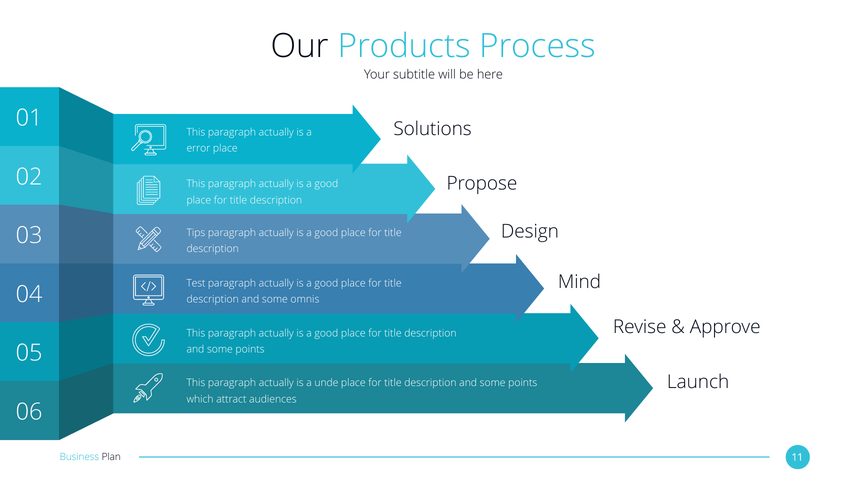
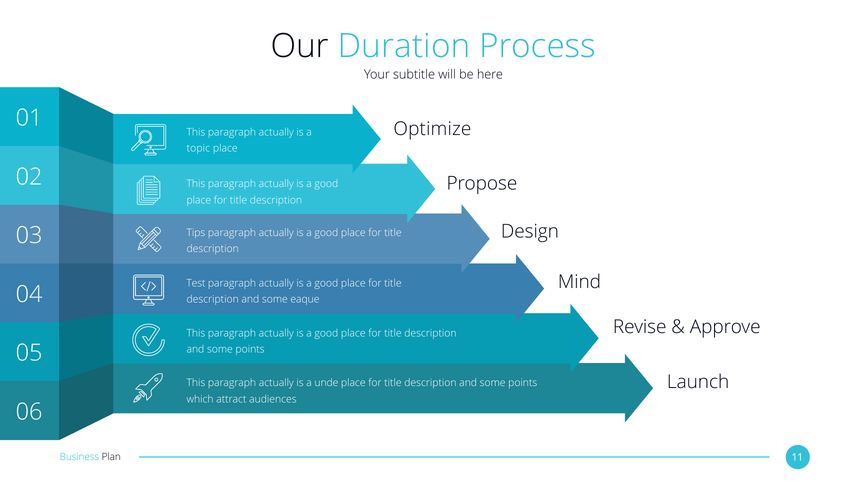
Products: Products -> Duration
Solutions: Solutions -> Optimize
error: error -> topic
omnis: omnis -> eaque
